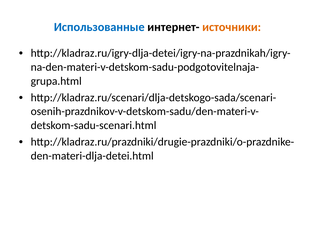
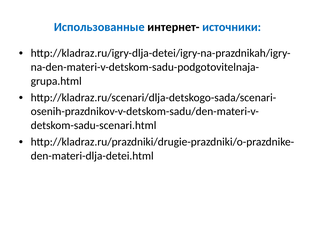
источники colour: orange -> blue
